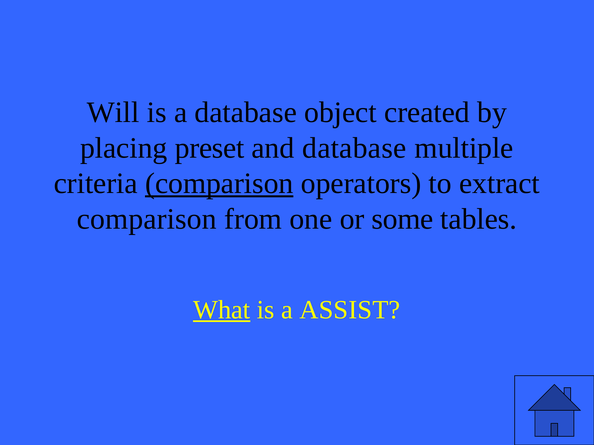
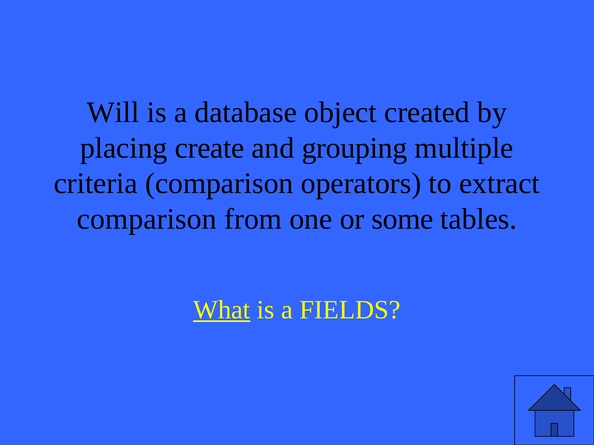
preset: preset -> create
and database: database -> grouping
comparison at (219, 184) underline: present -> none
ASSIST: ASSIST -> FIELDS
